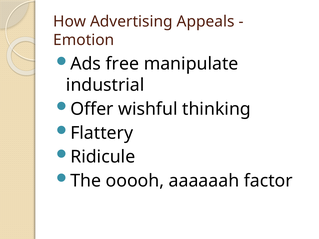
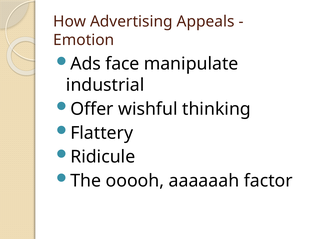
free: free -> face
